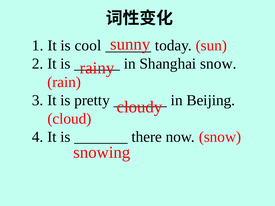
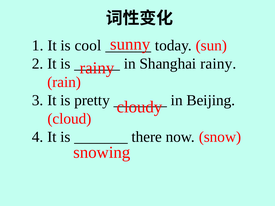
Shanghai snow: snow -> rainy
